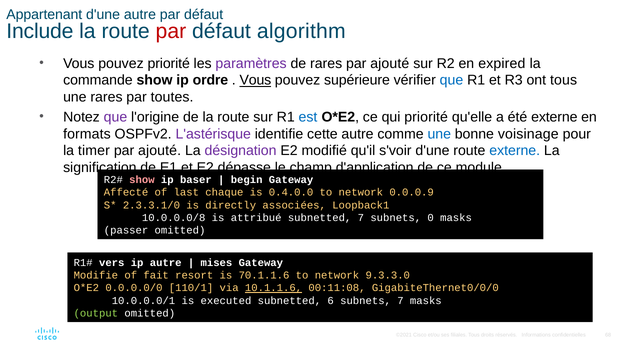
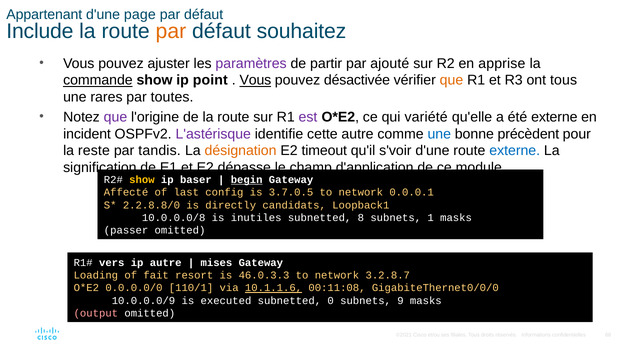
d'une autre: autre -> page
par at (171, 31) colour: red -> orange
algorithm: algorithm -> souhaitez
pouvez priorité: priorité -> ajuster
de rares: rares -> partir
expired: expired -> apprise
commande underline: none -> present
ordre: ordre -> point
supérieure: supérieure -> désactivée
que at (451, 80) colour: blue -> orange
est colour: blue -> purple
qui priorité: priorité -> variété
formats: formats -> incident
voisinage: voisinage -> précèdent
timer: timer -> reste
ajouté at (160, 151): ajouté -> tandis
désignation colour: purple -> orange
modifié: modifié -> timeout
show at (142, 180) colour: pink -> yellow
begin underline: none -> present
chaque: chaque -> config
0.4.0.0: 0.4.0.0 -> 3.7.0.5
0.0.0.9: 0.0.0.9 -> 0.0.0.1
2.3.3.1/0: 2.3.3.1/0 -> 2.2.8.8/0
associées: associées -> candidats
attribué: attribué -> inutiles
subnetted 7: 7 -> 8
0: 0 -> 1
Modifie: Modifie -> Loading
70.1.1.6: 70.1.1.6 -> 46.0.3.3
9.3.3.0: 9.3.3.0 -> 3.2.8.7
10.0.0.0/1: 10.0.0.0/1 -> 10.0.0.0/9
6: 6 -> 0
subnets 7: 7 -> 9
output colour: light green -> pink
